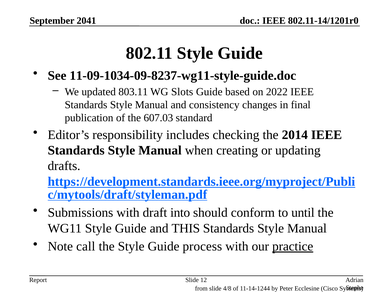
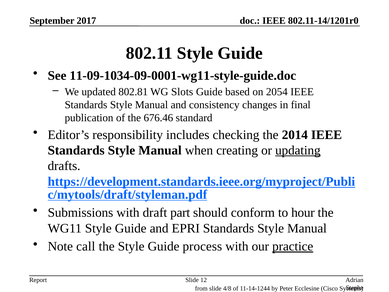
2041: 2041 -> 2017
11-09-1034-09-8237-wg11-style-guide.doc: 11-09-1034-09-8237-wg11-style-guide.doc -> 11-09-1034-09-0001-wg11-style-guide.doc
803.11: 803.11 -> 802.81
2022: 2022 -> 2054
607.03: 607.03 -> 676.46
updating underline: none -> present
into: into -> part
until: until -> hour
THIS: THIS -> EPRI
